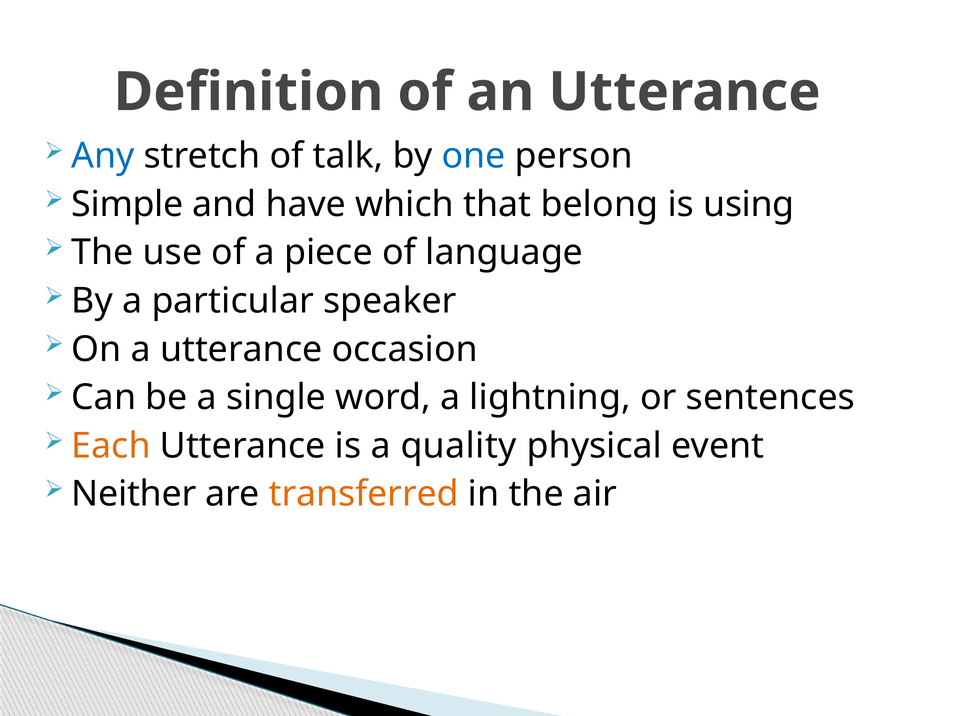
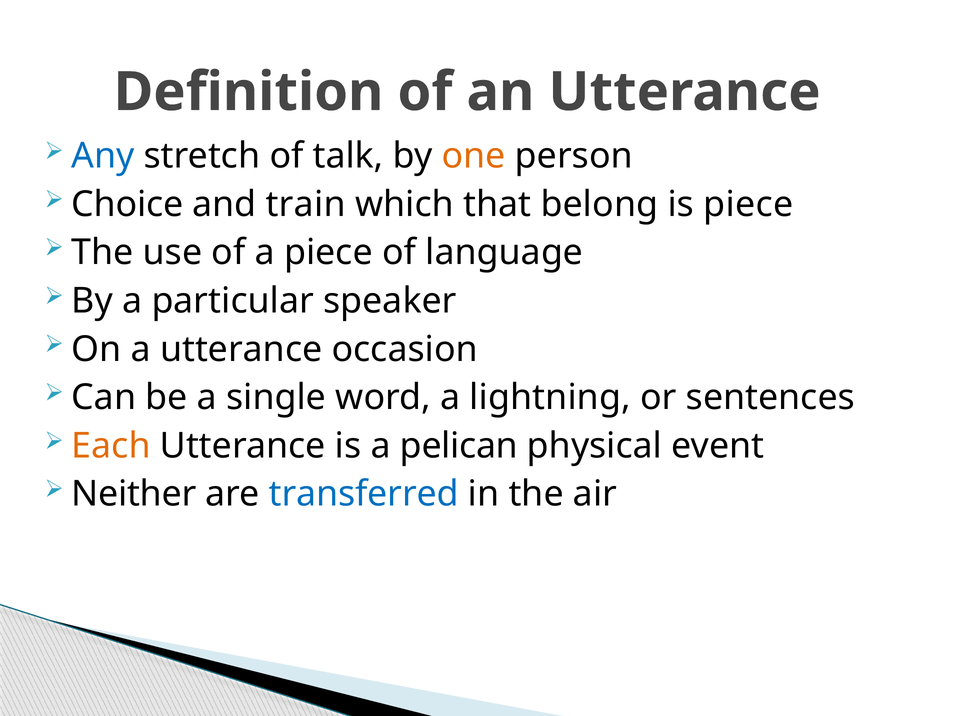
one colour: blue -> orange
Simple: Simple -> Choice
have: have -> train
is using: using -> piece
quality: quality -> pelican
transferred colour: orange -> blue
